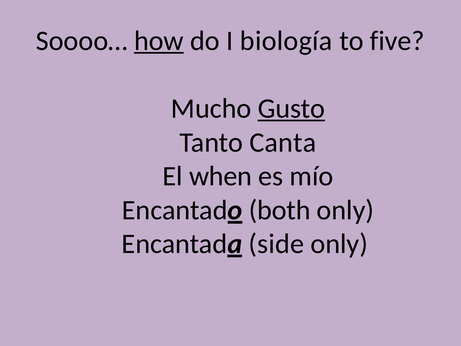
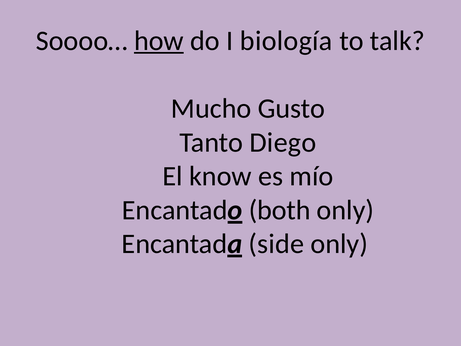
five: five -> talk
Gusto underline: present -> none
Canta: Canta -> Diego
when: when -> know
